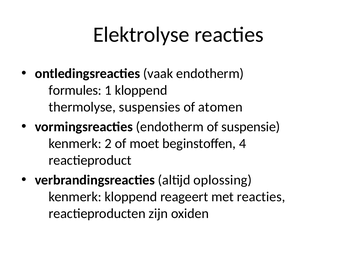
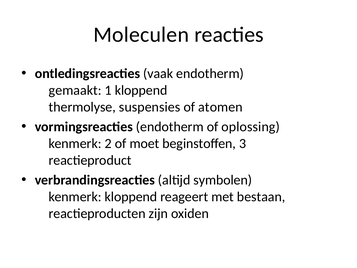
Elektrolyse: Elektrolyse -> Moleculen
formules: formules -> gemaakt
suspensie: suspensie -> oplossing
4: 4 -> 3
oplossing: oplossing -> symbolen
met reacties: reacties -> bestaan
